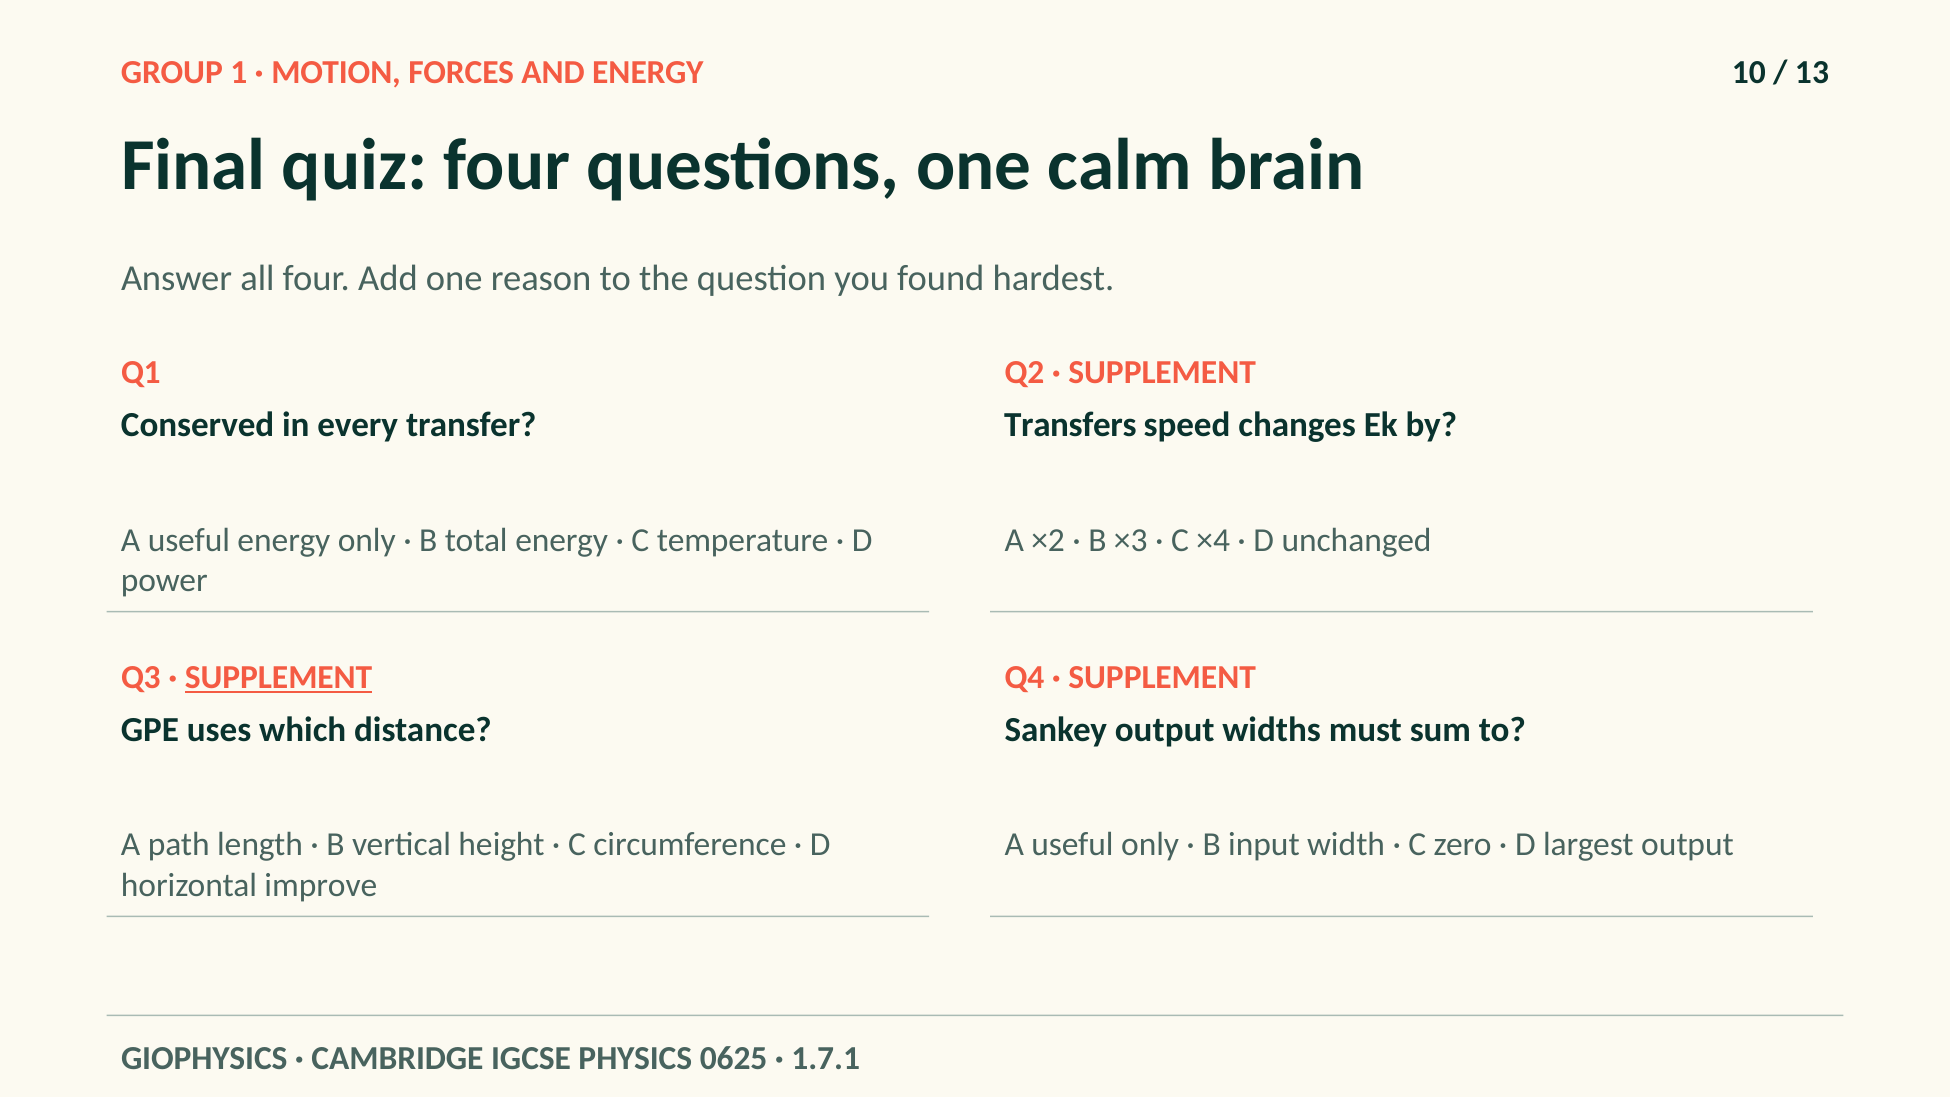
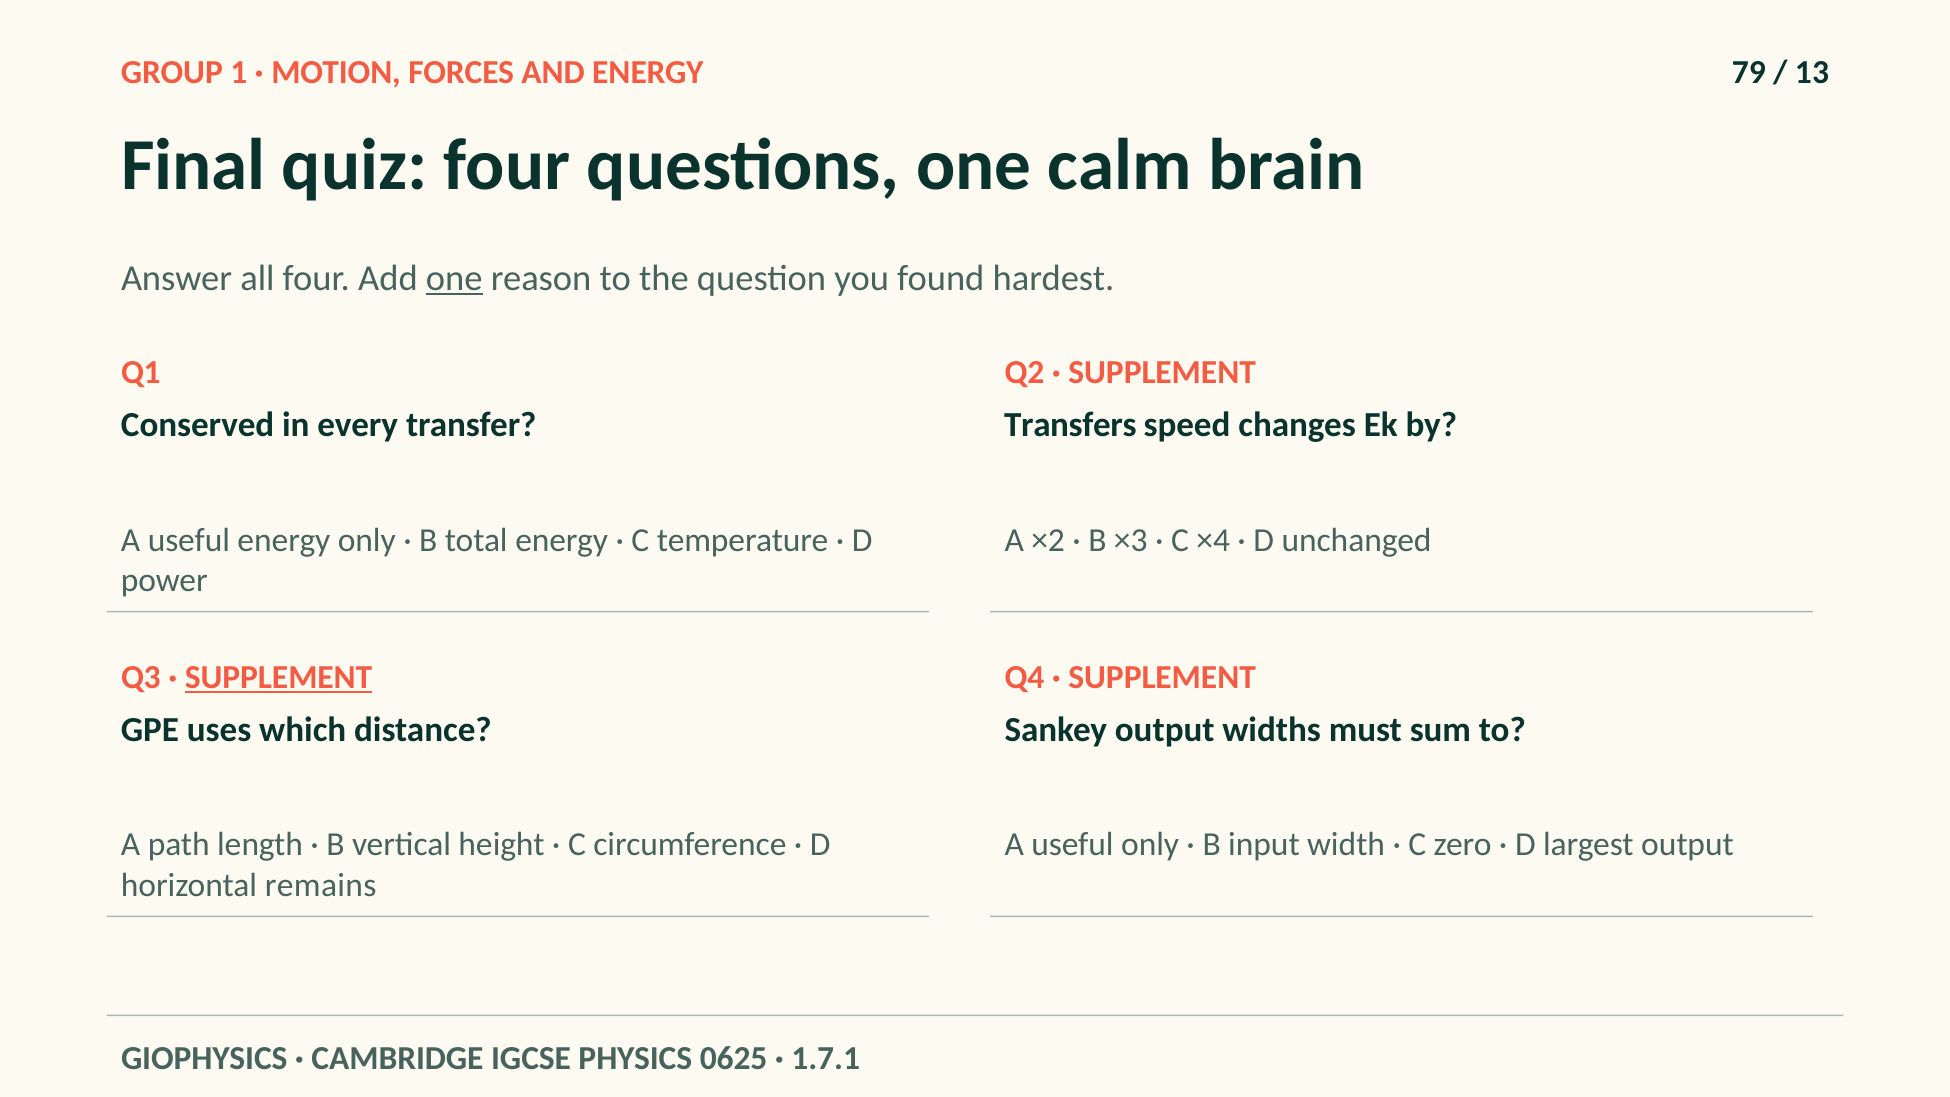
10: 10 -> 79
one at (454, 278) underline: none -> present
improve: improve -> remains
